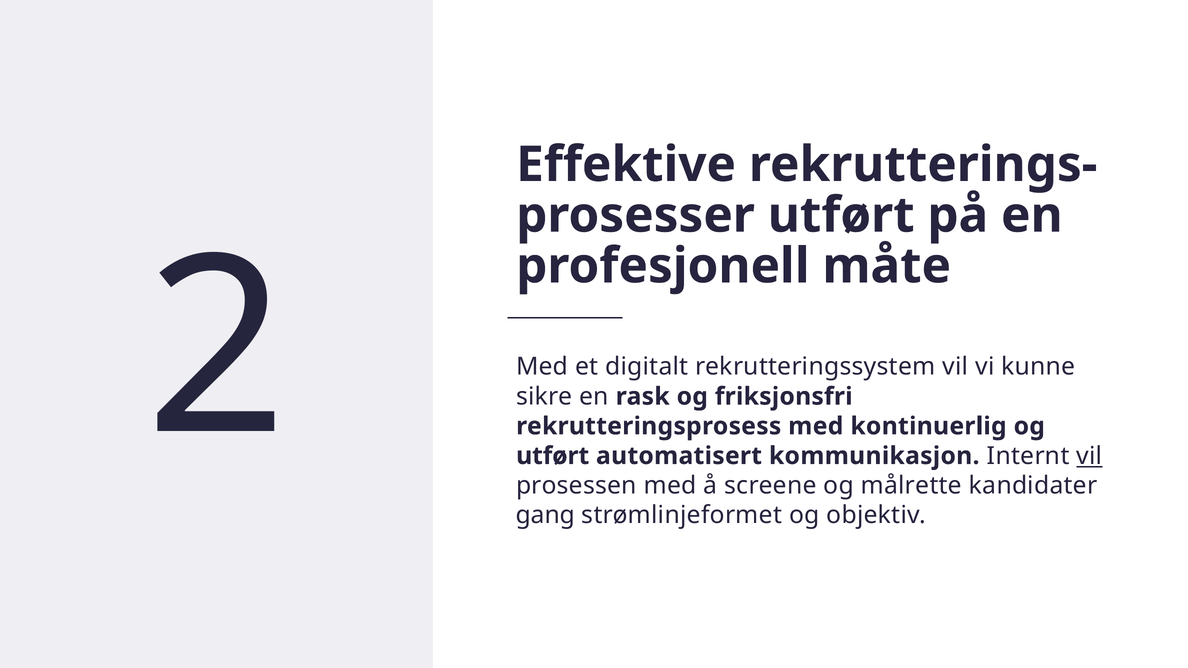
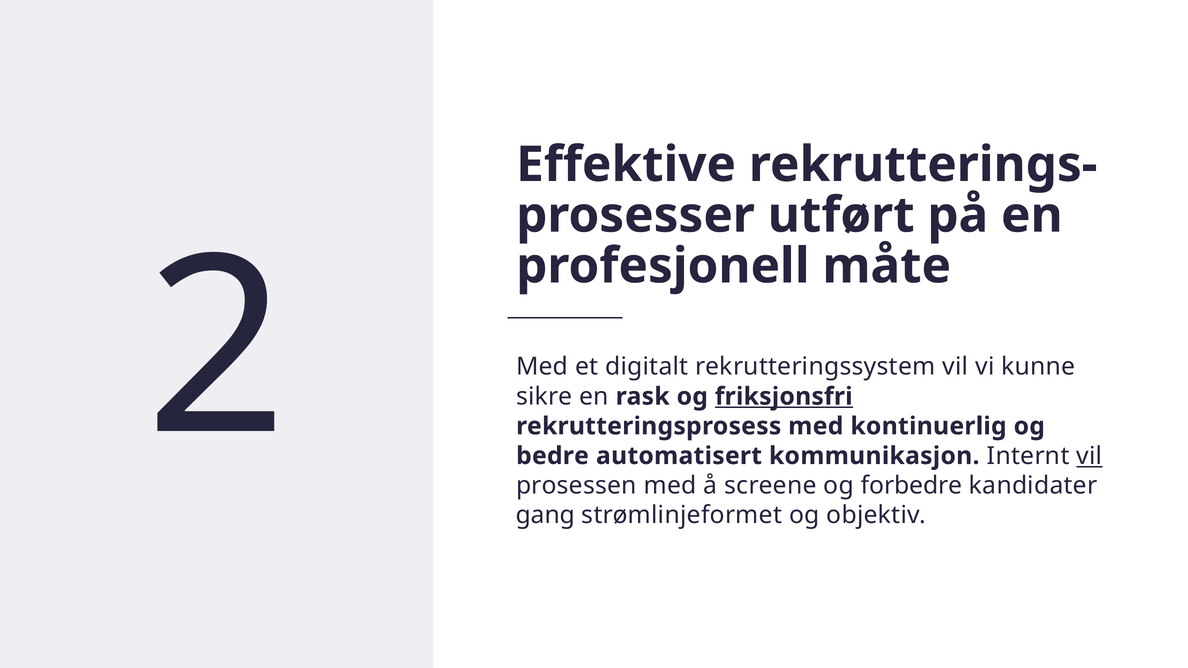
friksjonsfri underline: none -> present
utført at (553, 456): utført -> bedre
målrette: målrette -> forbedre
